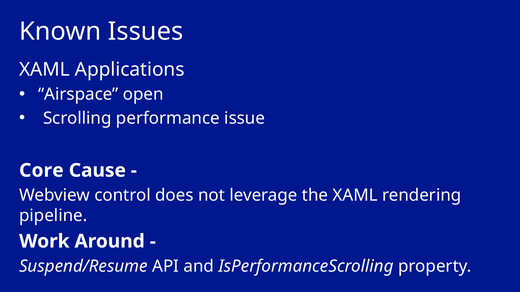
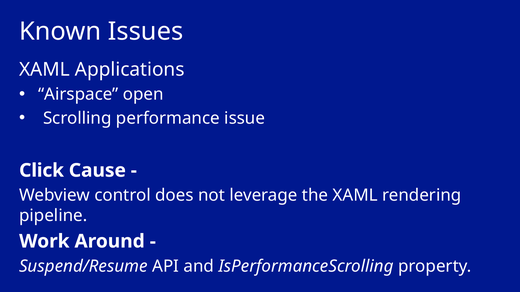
Core: Core -> Click
